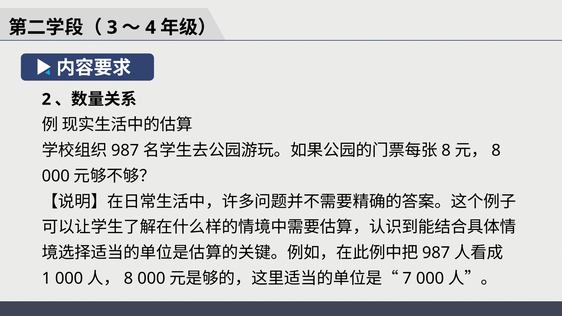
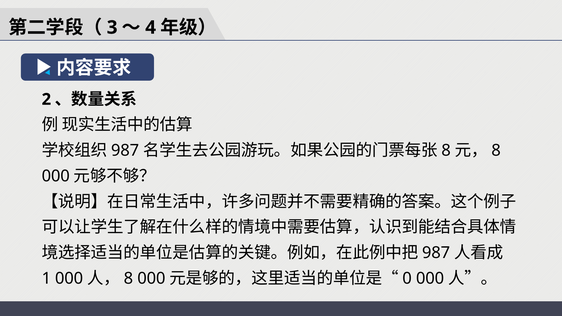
7: 7 -> 0
